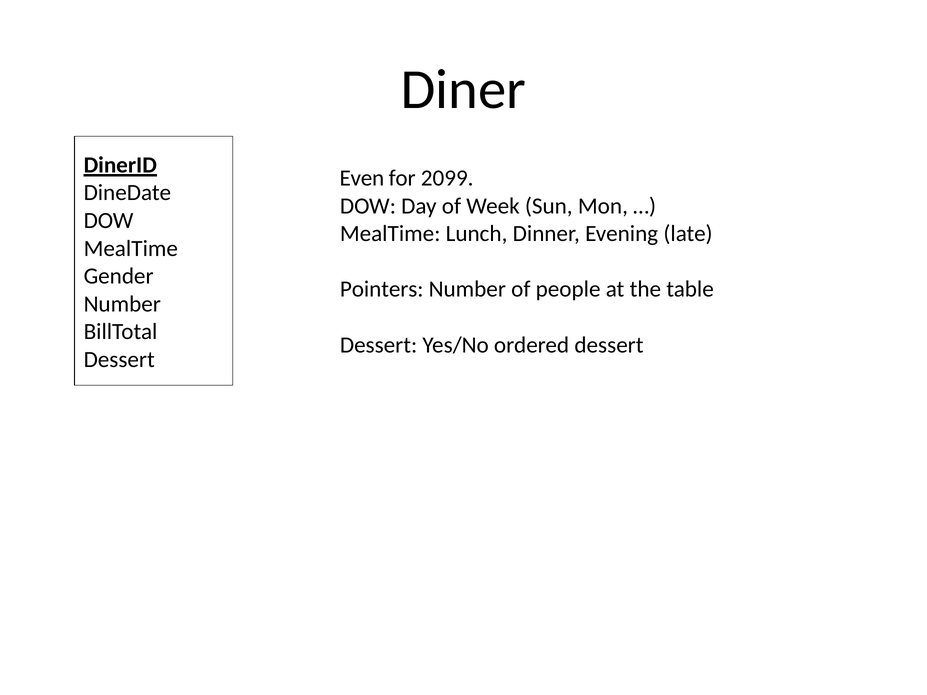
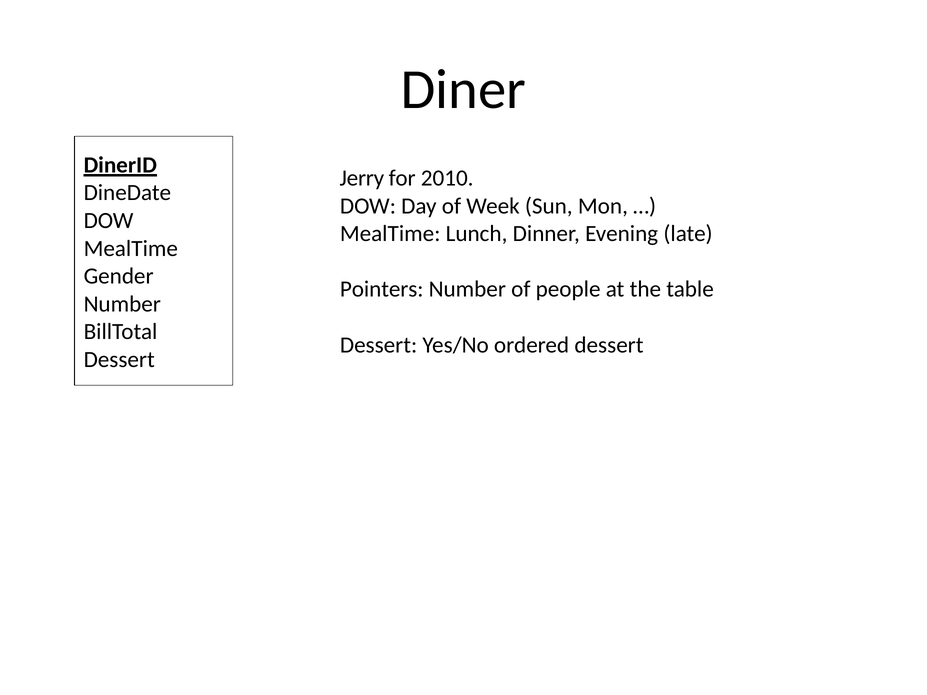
Even: Even -> Jerry
2099: 2099 -> 2010
